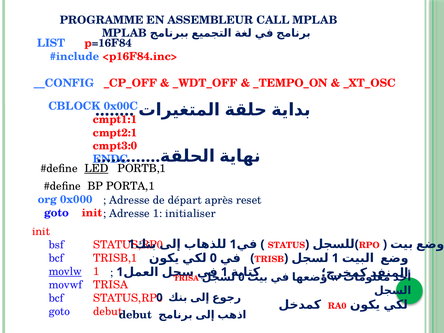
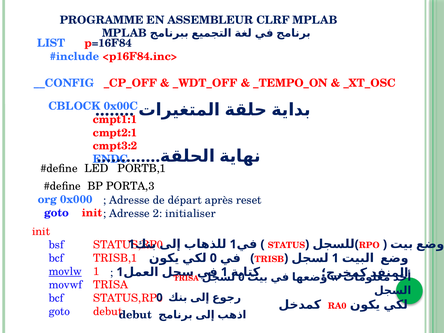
CALL: CALL -> CLRF
cmpt3:0: cmpt3:0 -> cmpt3:2
LED underline: present -> none
PORTA,1: PORTA,1 -> PORTA,3
Adresse 1: 1 -> 2
